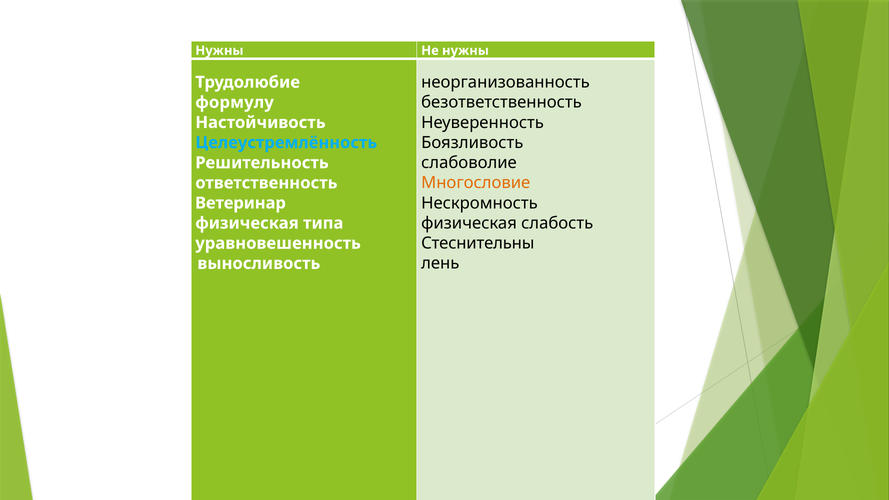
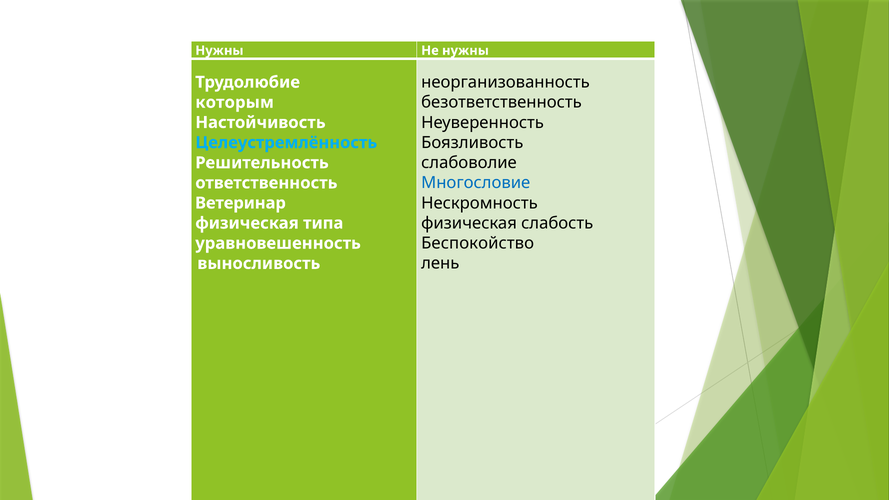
формулу: формулу -> которым
Многословие colour: orange -> blue
Стеснительны: Стеснительны -> Беспокойство
